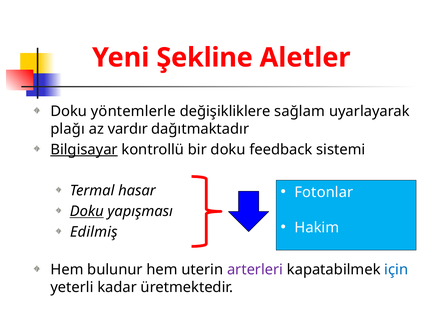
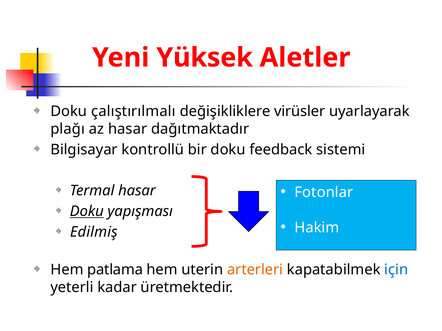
Şekline: Şekline -> Yüksek
yöntemlerle: yöntemlerle -> çalıştırılmalı
sağlam: sağlam -> virüsler
az vardır: vardır -> hasar
Bilgisayar underline: present -> none
bulunur: bulunur -> patlama
arterleri colour: purple -> orange
